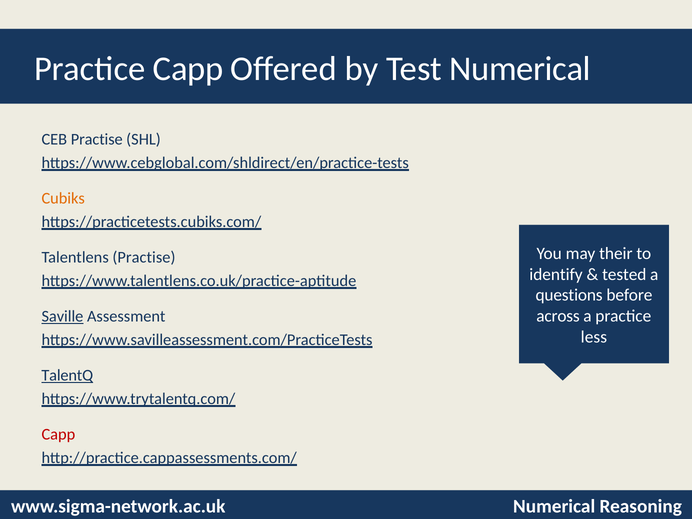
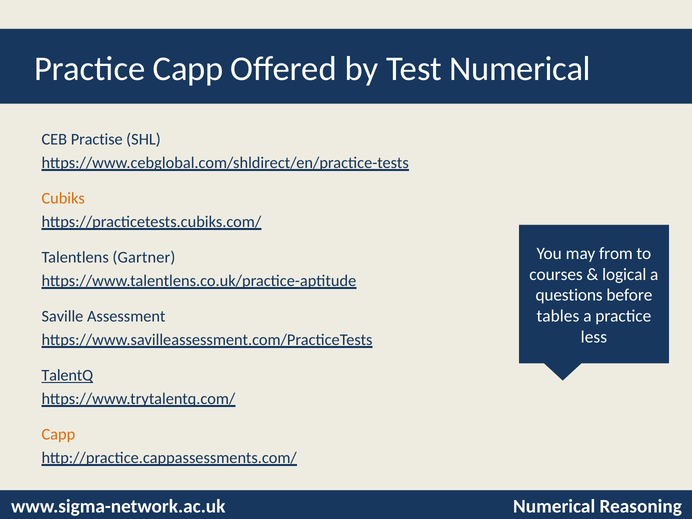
their: their -> from
Talentlens Practise: Practise -> Gartner
identify: identify -> courses
tested: tested -> logical
across: across -> tables
Saville underline: present -> none
Capp at (58, 434) colour: red -> orange
